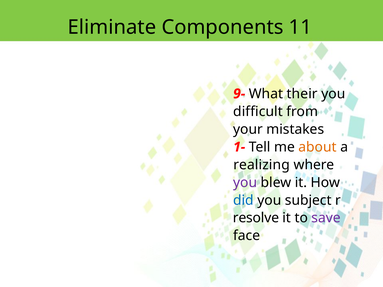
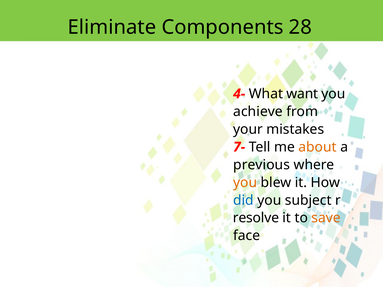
11: 11 -> 28
9-: 9- -> 4-
their: their -> want
difficult: difficult -> achieve
1-: 1- -> 7-
realizing: realizing -> previous
you at (245, 183) colour: purple -> orange
save colour: purple -> orange
